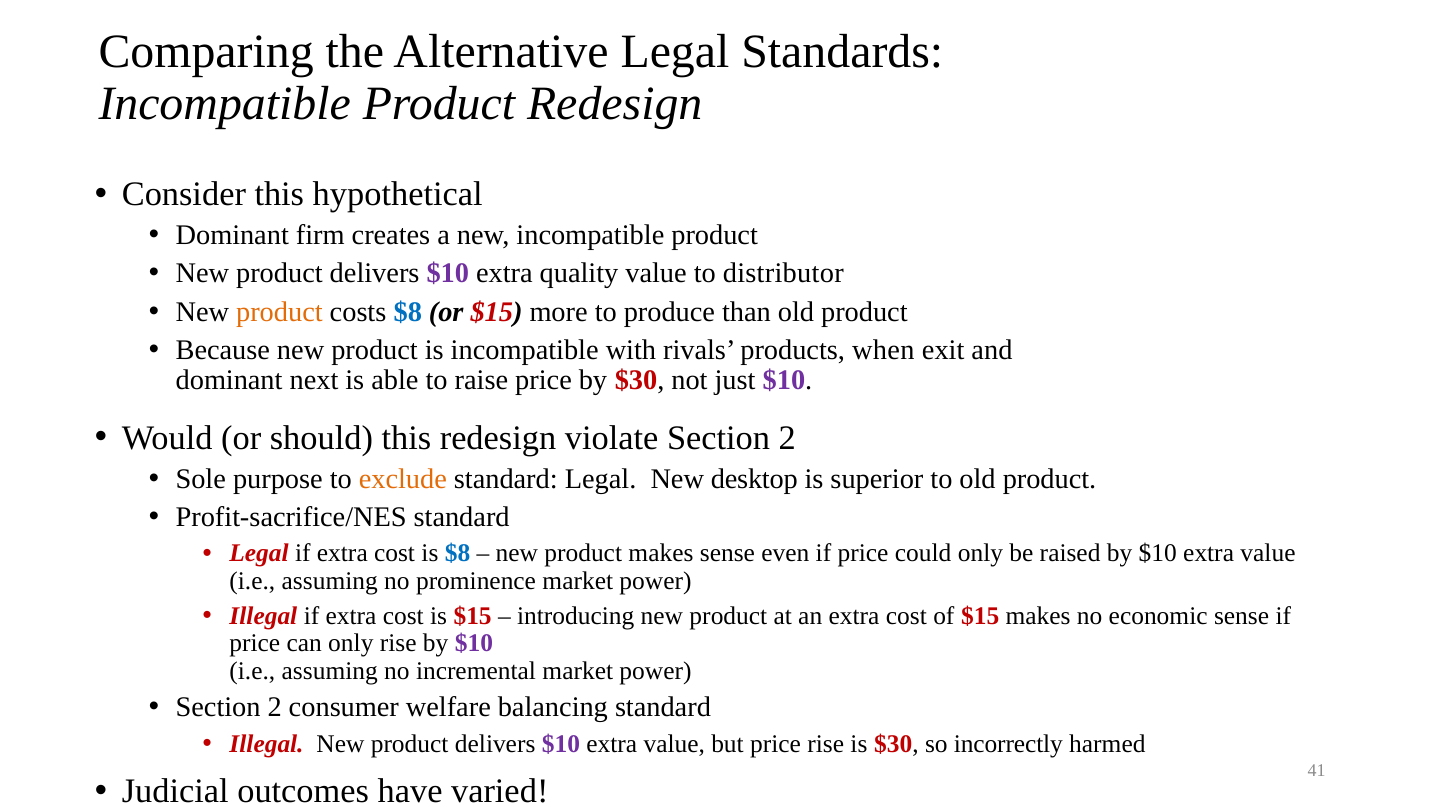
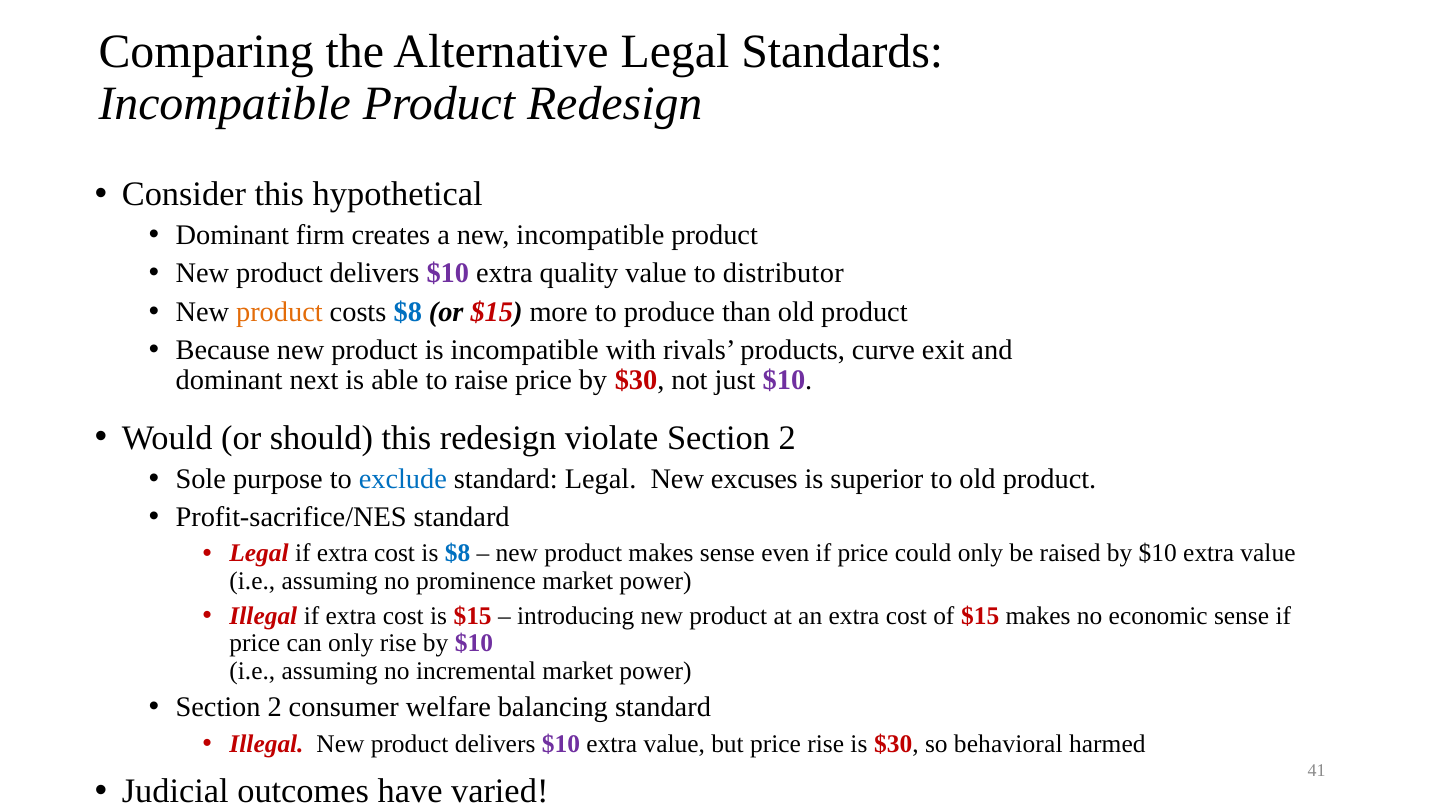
when: when -> curve
exclude colour: orange -> blue
desktop: desktop -> excuses
incorrectly: incorrectly -> behavioral
